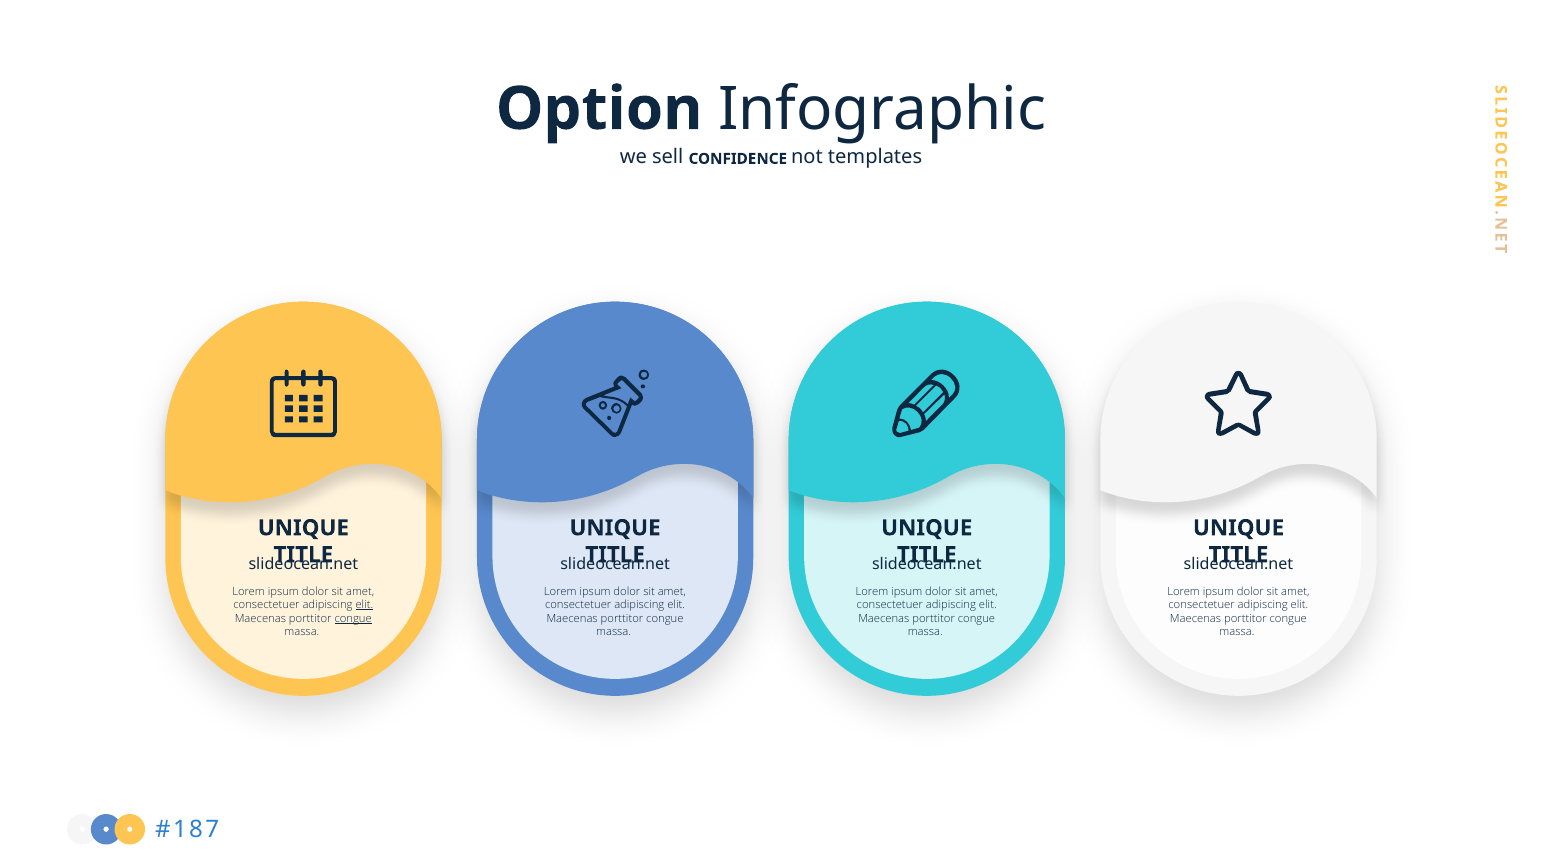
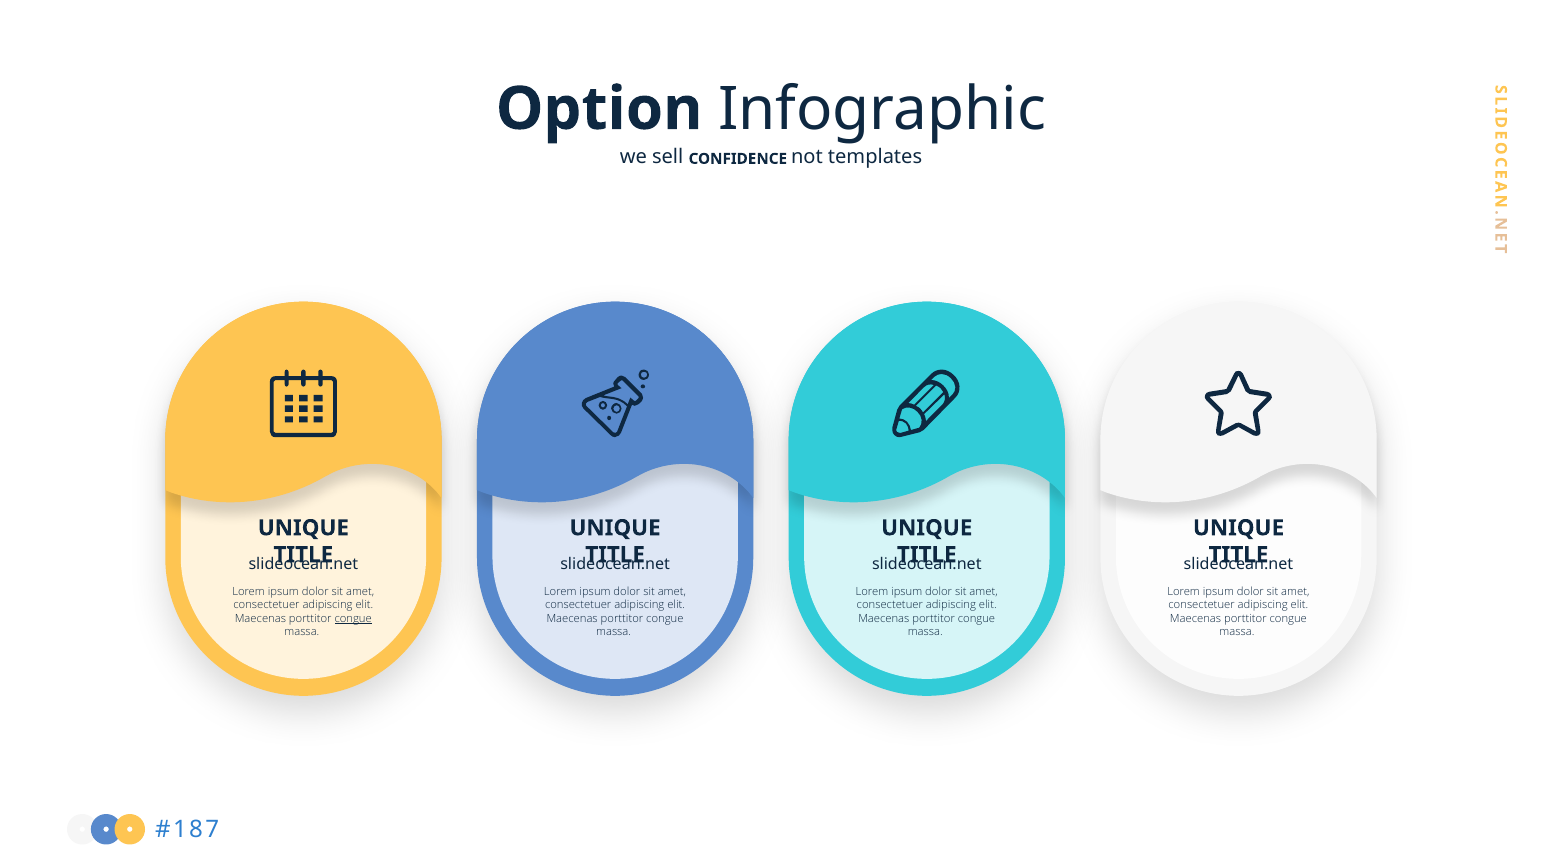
elit at (364, 605) underline: present -> none
